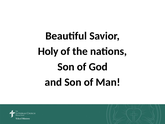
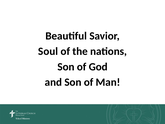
Holy: Holy -> Soul
